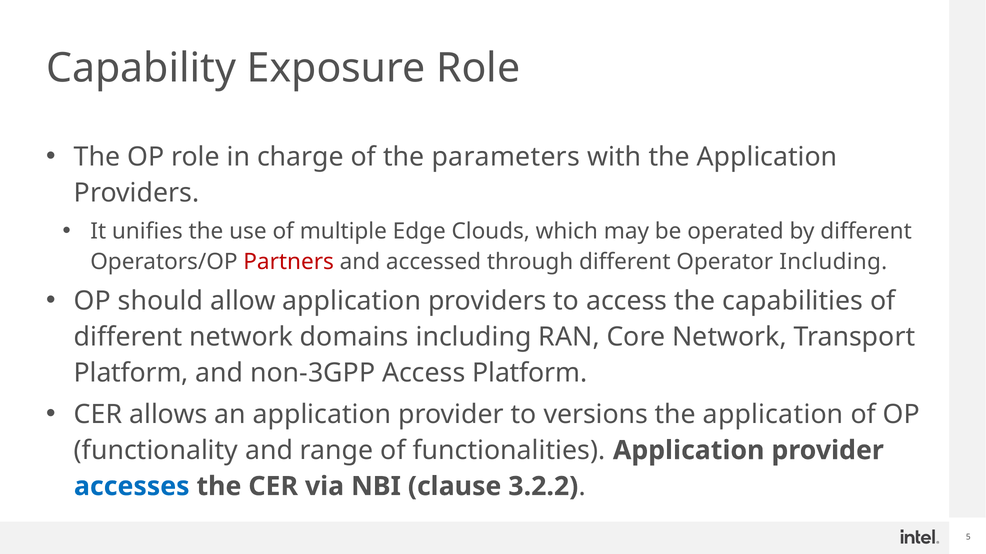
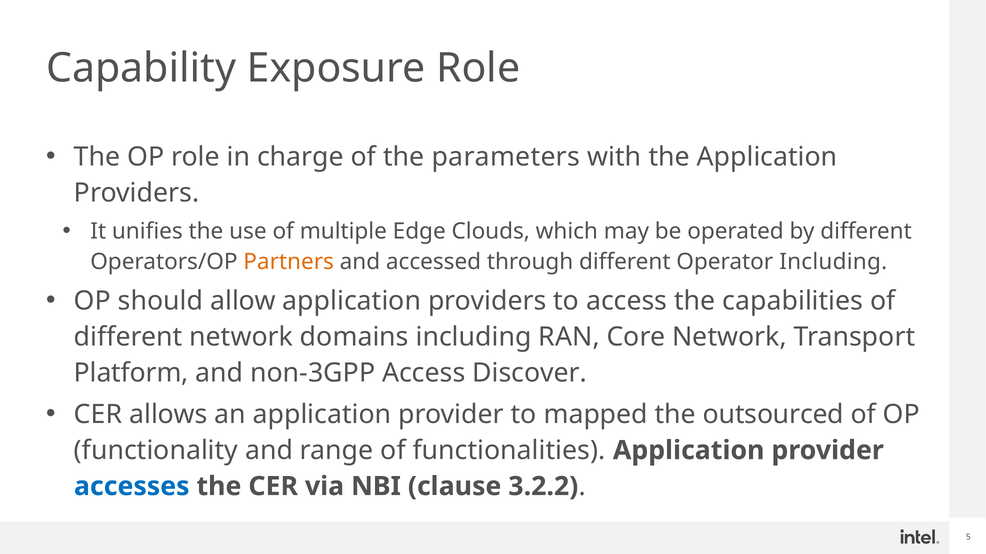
Partners colour: red -> orange
Access Platform: Platform -> Discover
versions: versions -> mapped
application at (773, 415): application -> outsourced
